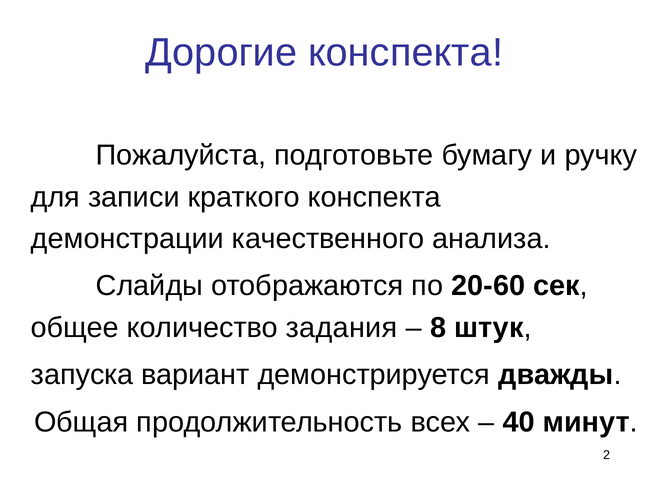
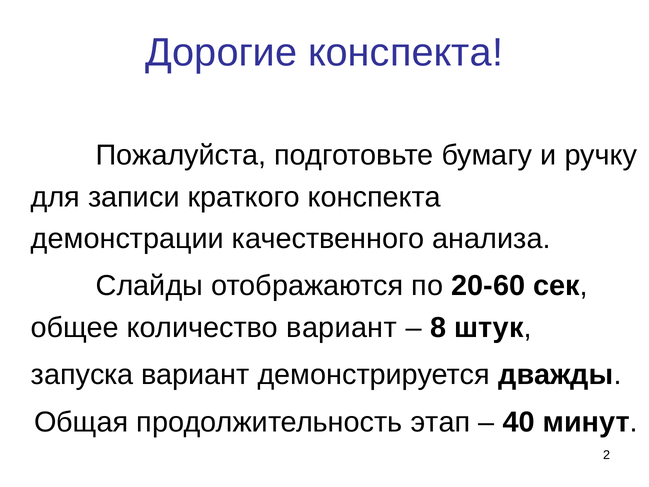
количество задания: задания -> вариант
всех: всех -> этап
